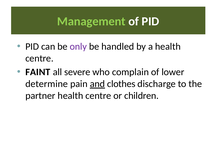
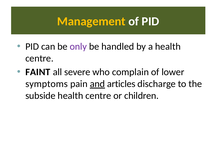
Management colour: light green -> yellow
determine: determine -> symptoms
clothes: clothes -> articles
partner: partner -> subside
